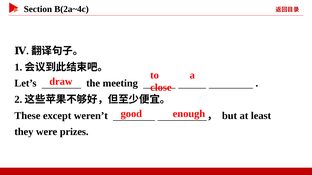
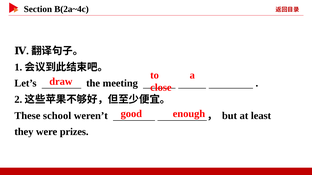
except: except -> school
